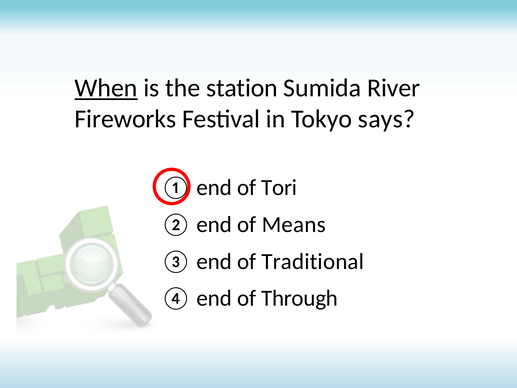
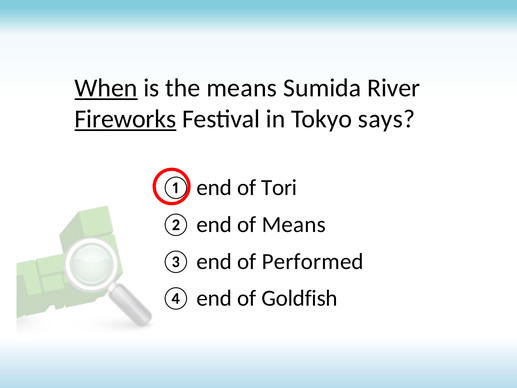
the station: station -> means
Fireworks underline: none -> present
Traditional: Traditional -> Performed
Through: Through -> Goldfish
